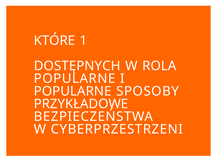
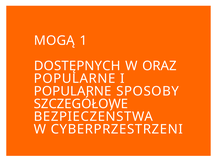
KTÓRE: KTÓRE -> MOGĄ
ROLA: ROLA -> ORAZ
PRZYKŁADOWE: PRZYKŁADOWE -> SZCZEGÓŁOWE
